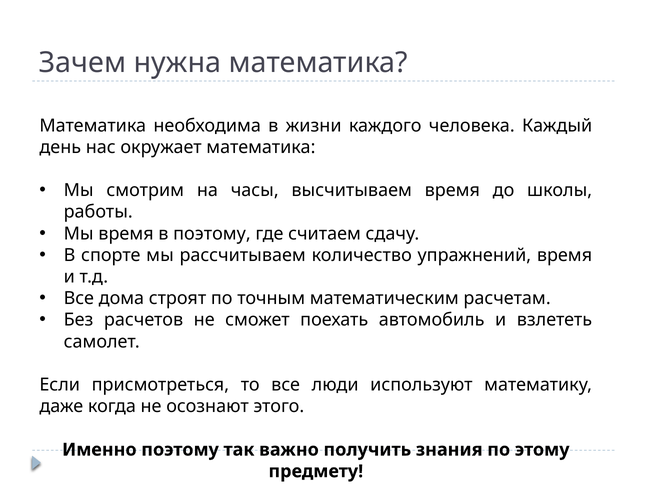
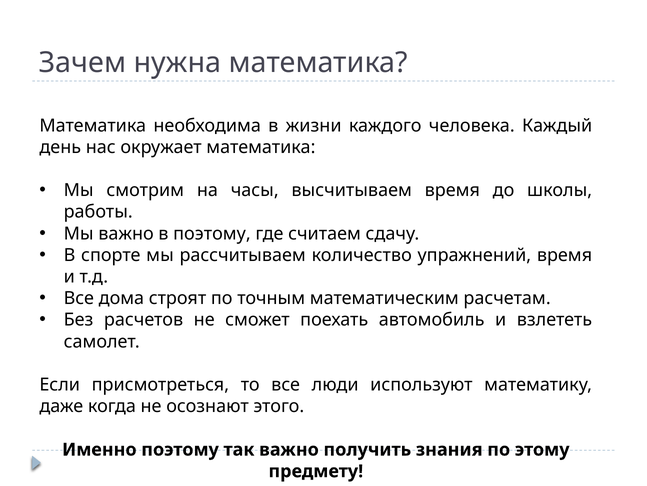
Мы время: время -> важно
